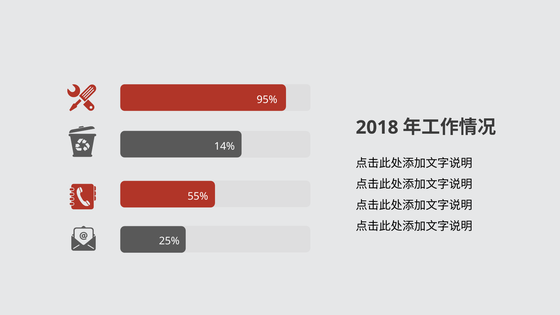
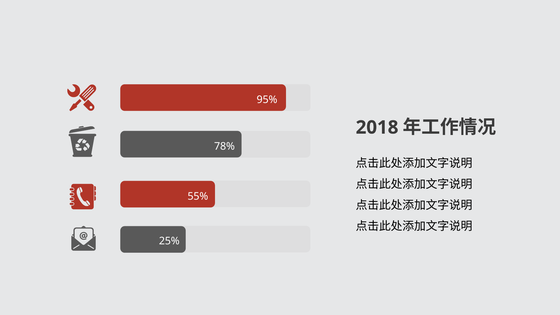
14%: 14% -> 78%
